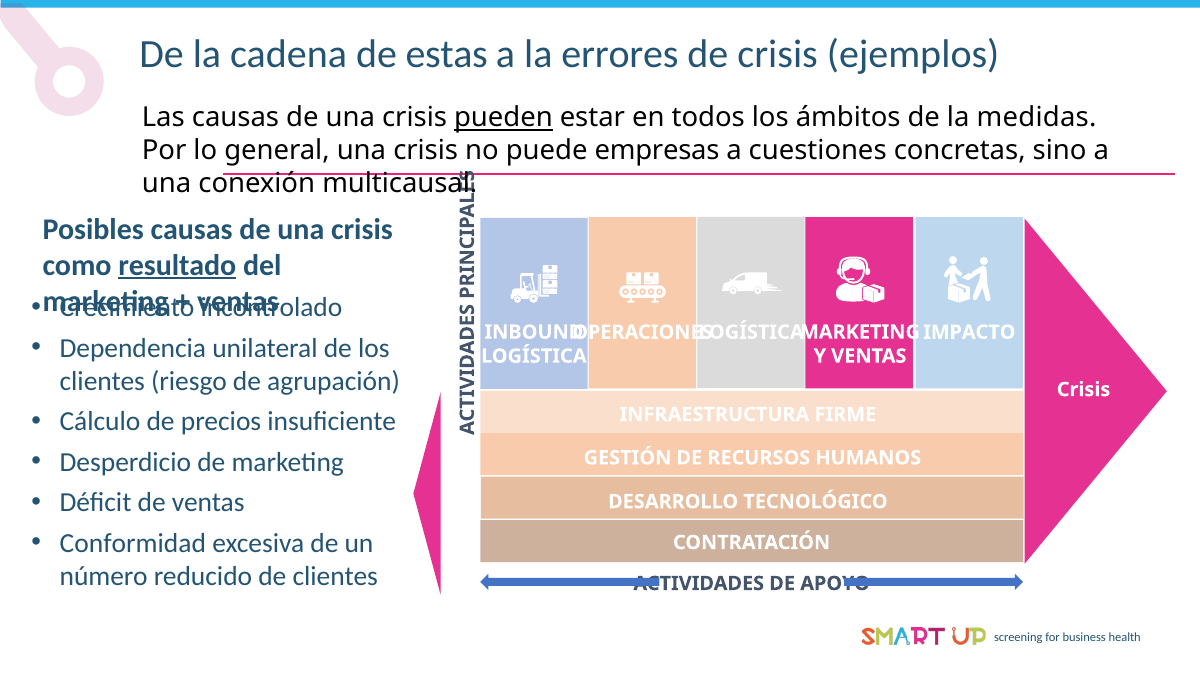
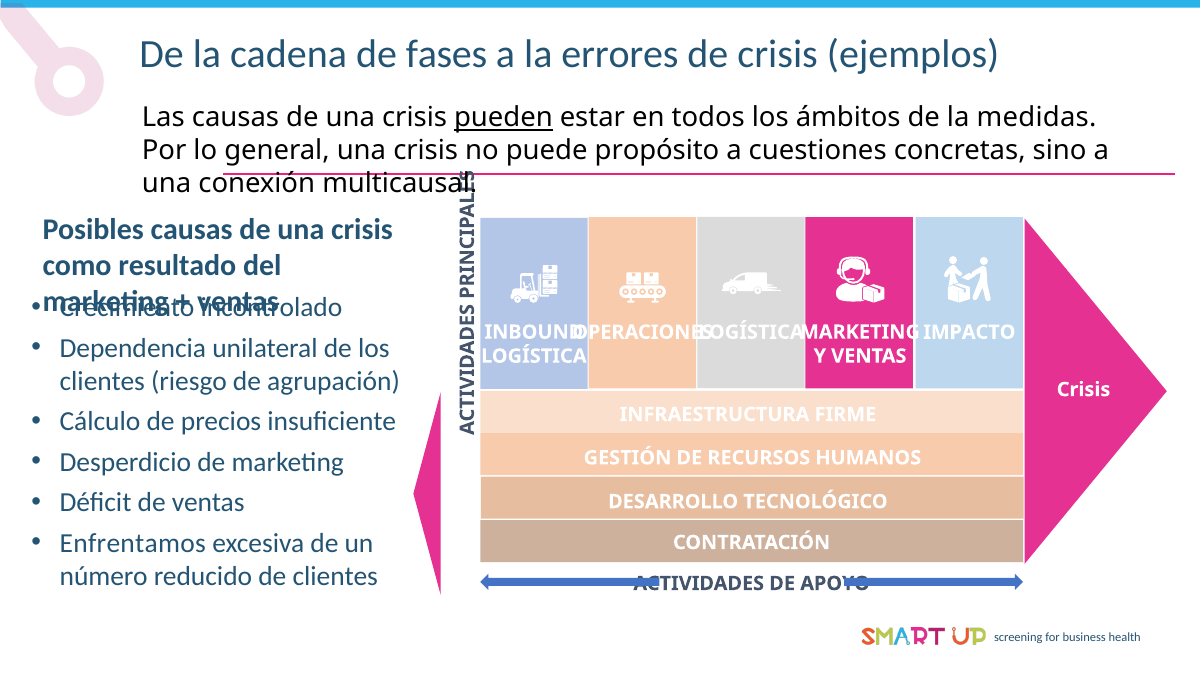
estas: estas -> fases
empresas: empresas -> propósito
resultado underline: present -> none
Conformidad: Conformidad -> Enfrentamos
